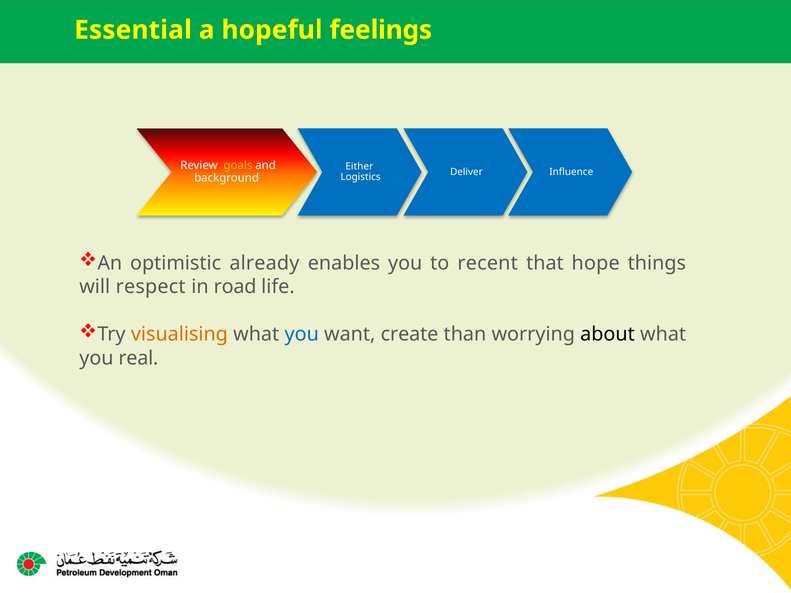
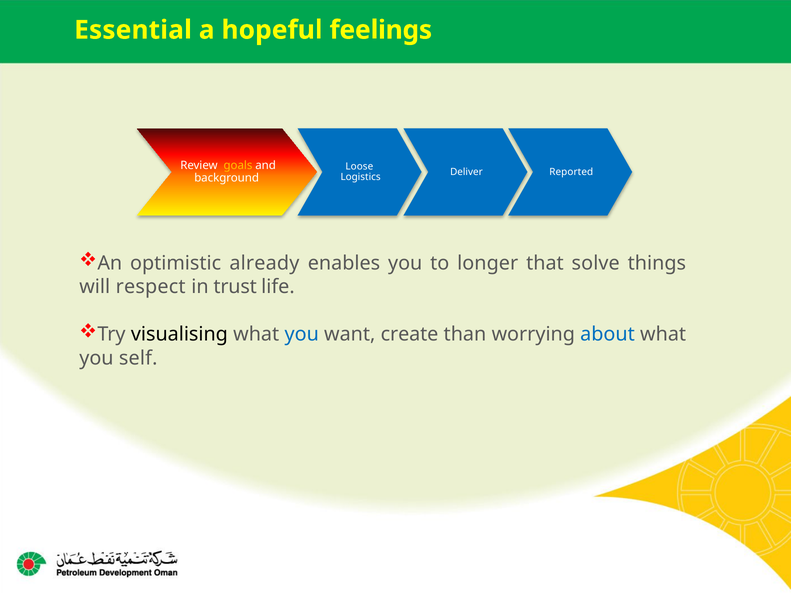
Either: Either -> Loose
Influence: Influence -> Reported
recent: recent -> longer
hope: hope -> solve
road: road -> trust
visualising colour: orange -> black
about colour: black -> blue
real: real -> self
